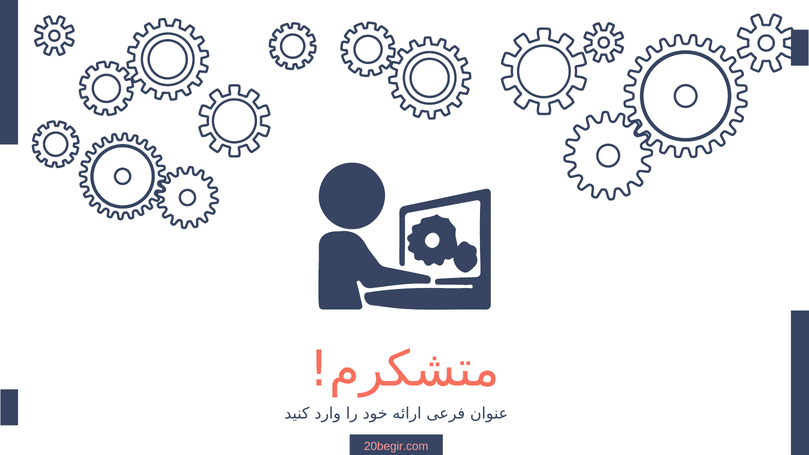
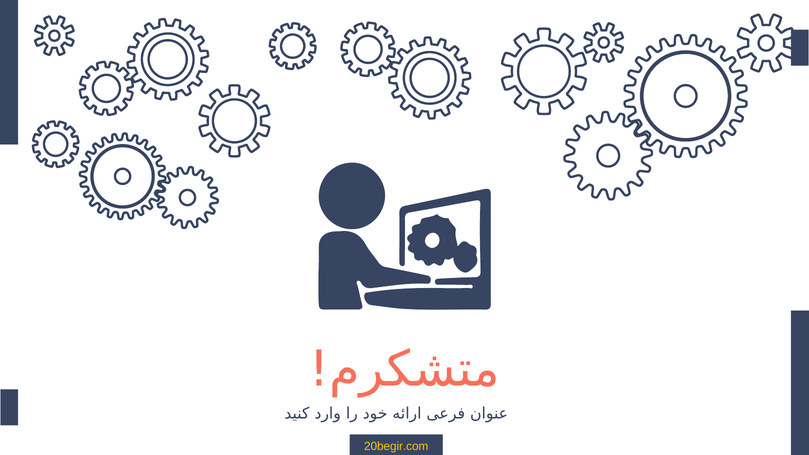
20begir.com colour: pink -> yellow
